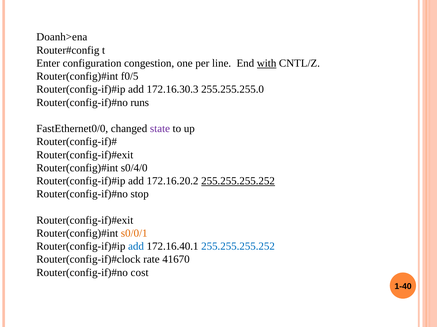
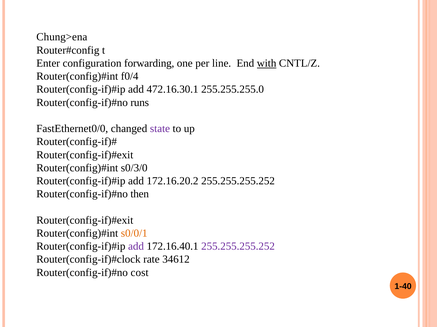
Doanh>ena: Doanh>ena -> Chung>ena
congestion: congestion -> forwarding
f0/5: f0/5 -> f0/4
172.16.30.3: 172.16.30.3 -> 472.16.30.1
s0/4/0: s0/4/0 -> s0/3/0
255.255.255.252 at (238, 181) underline: present -> none
stop: stop -> then
add at (136, 247) colour: blue -> purple
255.255.255.252 at (238, 247) colour: blue -> purple
41670: 41670 -> 34612
